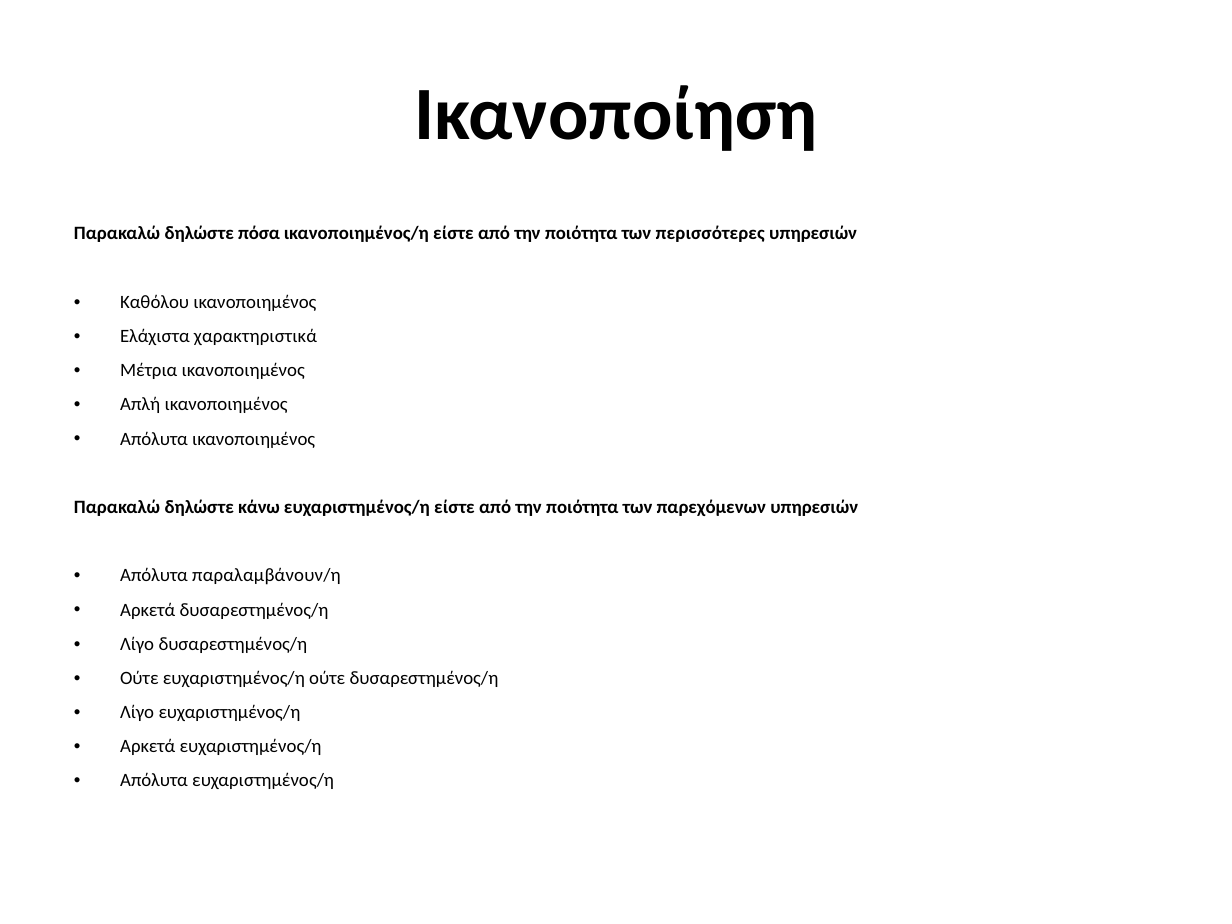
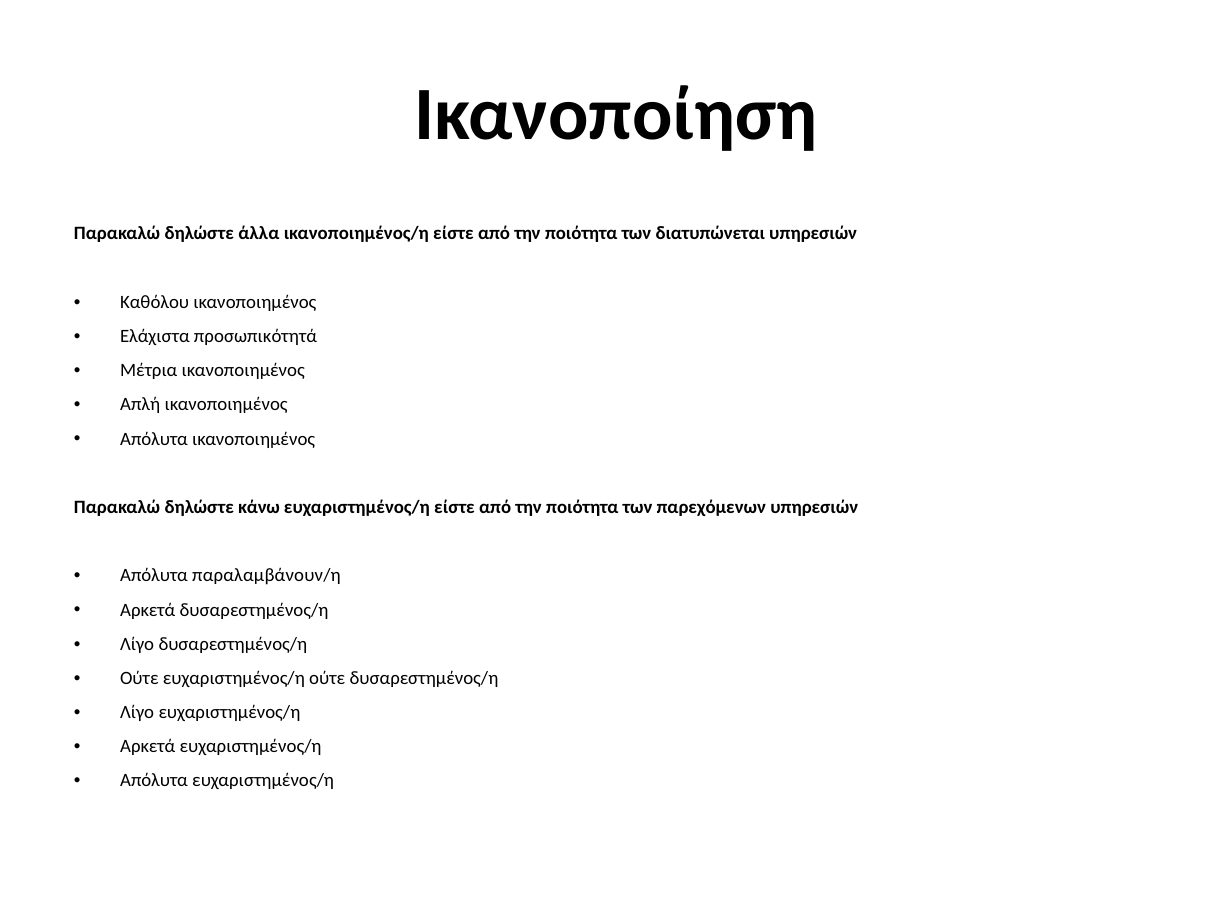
πόσα: πόσα -> άλλα
περισσότερες: περισσότερες -> διατυπώνεται
χαρακτηριστικά: χαρακτηριστικά -> προσωπικότητά
